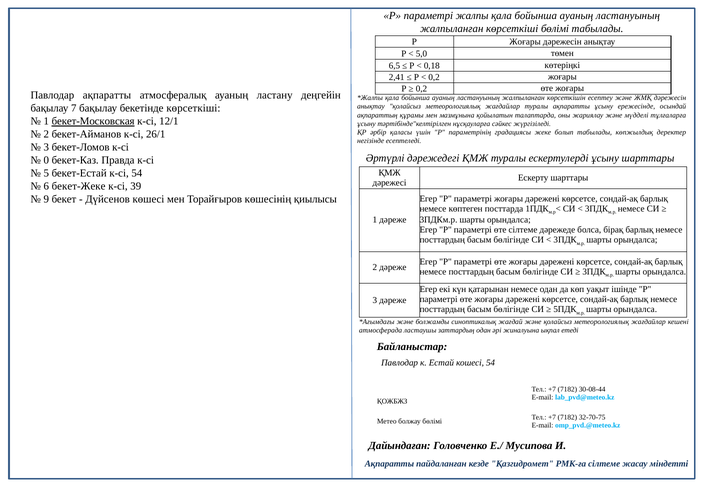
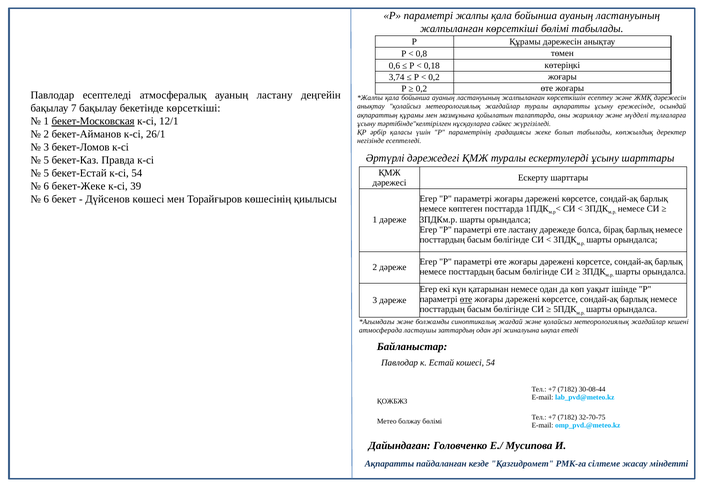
Р Жоғары: Жоғары -> Құрамы
5,0: 5,0 -> 0,8
6,5: 6,5 -> 0,6
2,41: 2,41 -> 3,74
Павлодар ақпаратты: ақпаратты -> есептеледі
0 at (46, 160): 0 -> 5
9 at (46, 199): 9 -> 6
өте сілтеме: сілтеме -> ластану
өте at (466, 300) underline: none -> present
